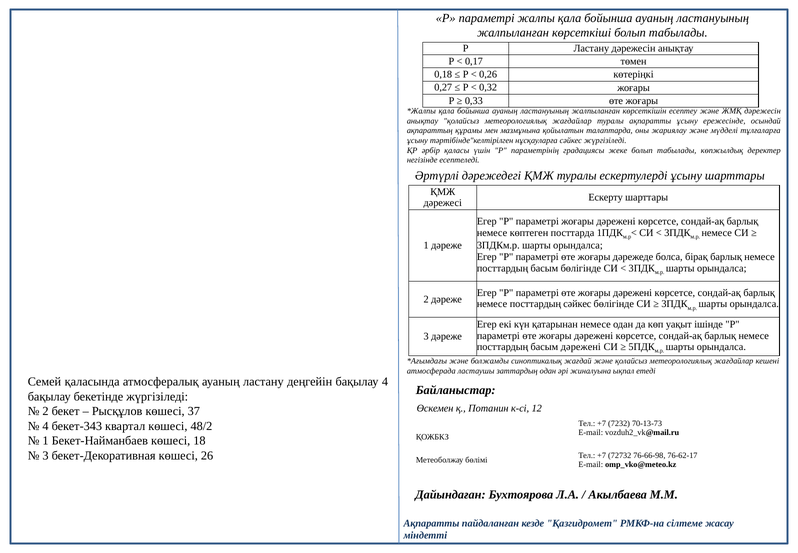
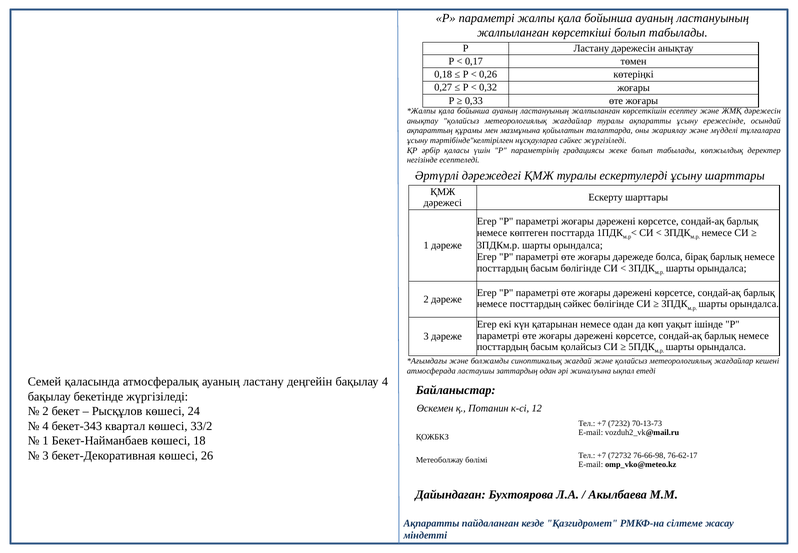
басым дәрежені: дәрежені -> қолайсыз
37: 37 -> 24
48/2: 48/2 -> 33/2
